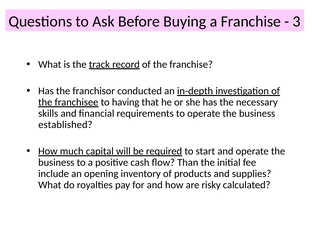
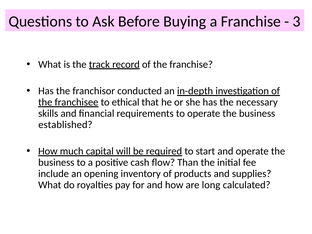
having: having -> ethical
risky: risky -> long
